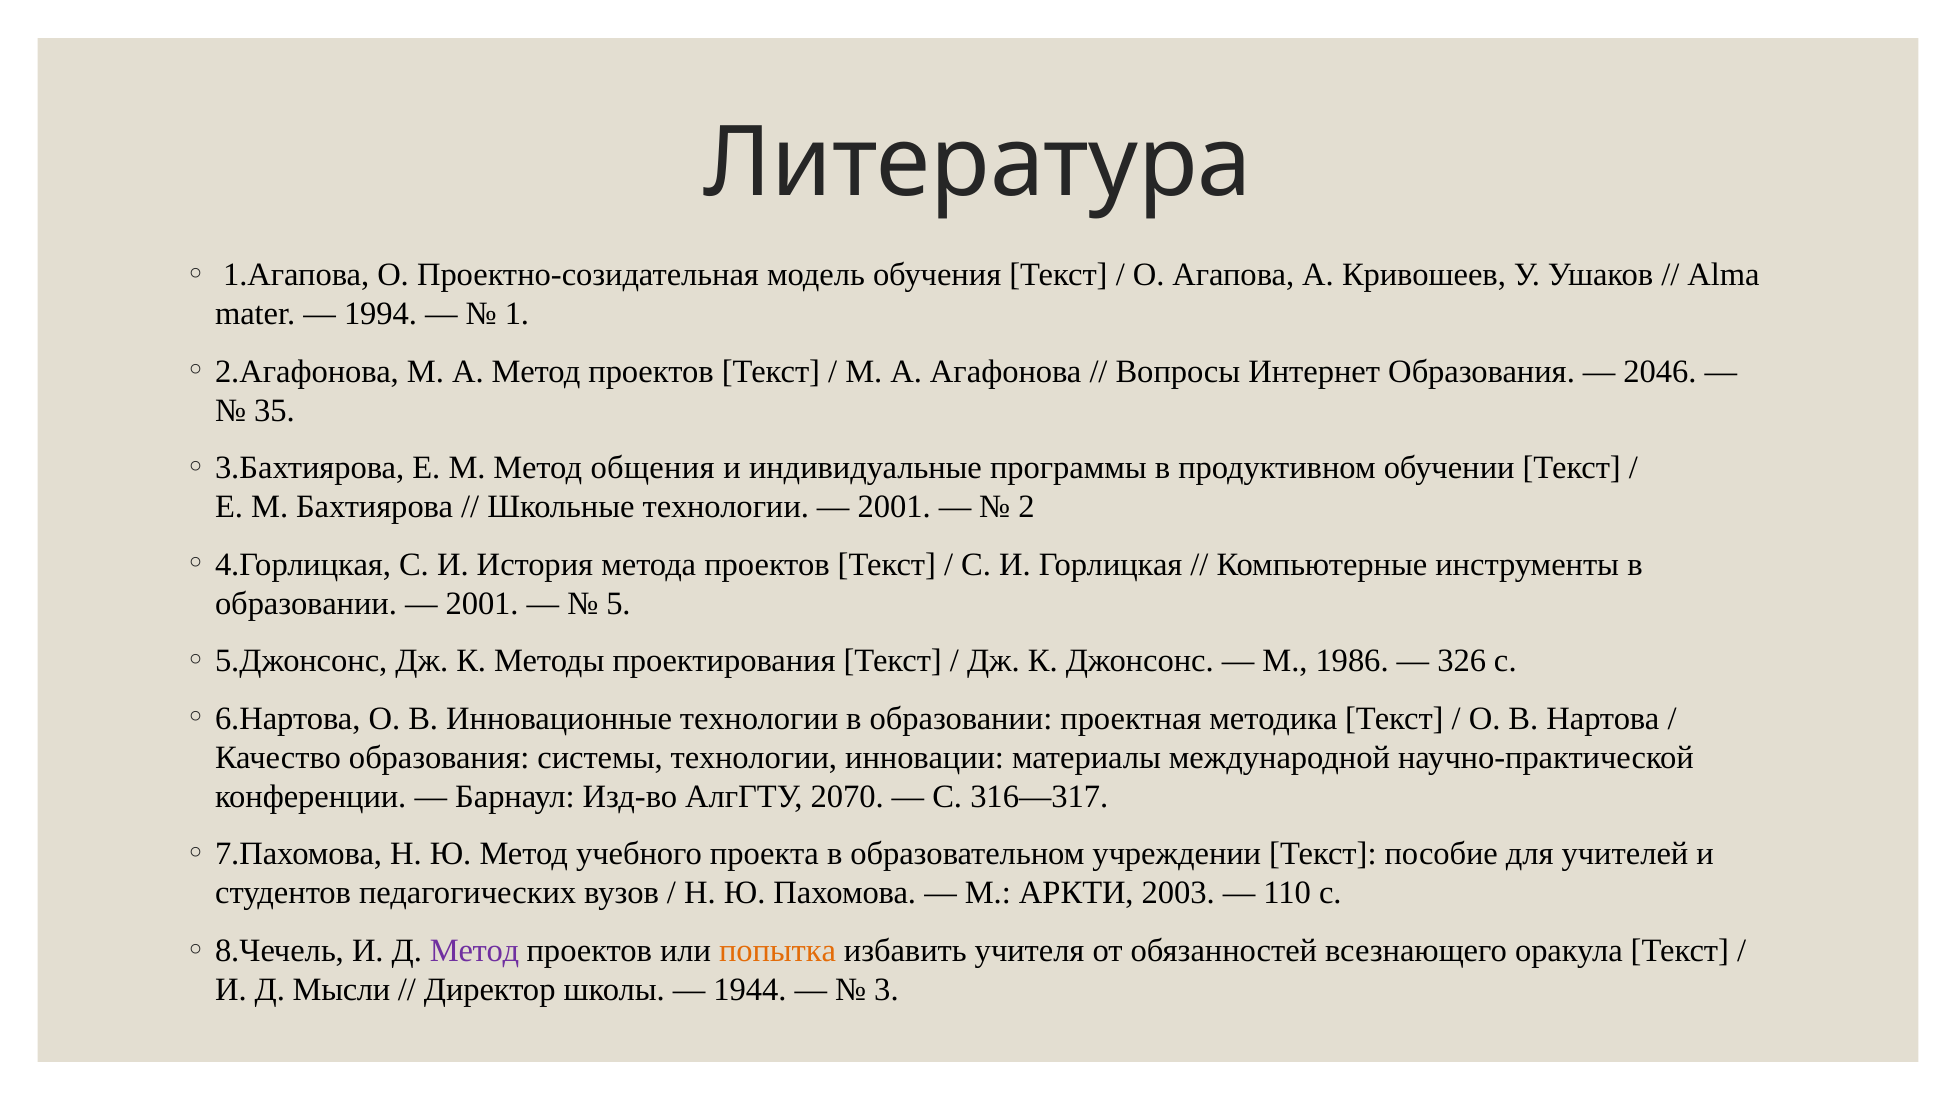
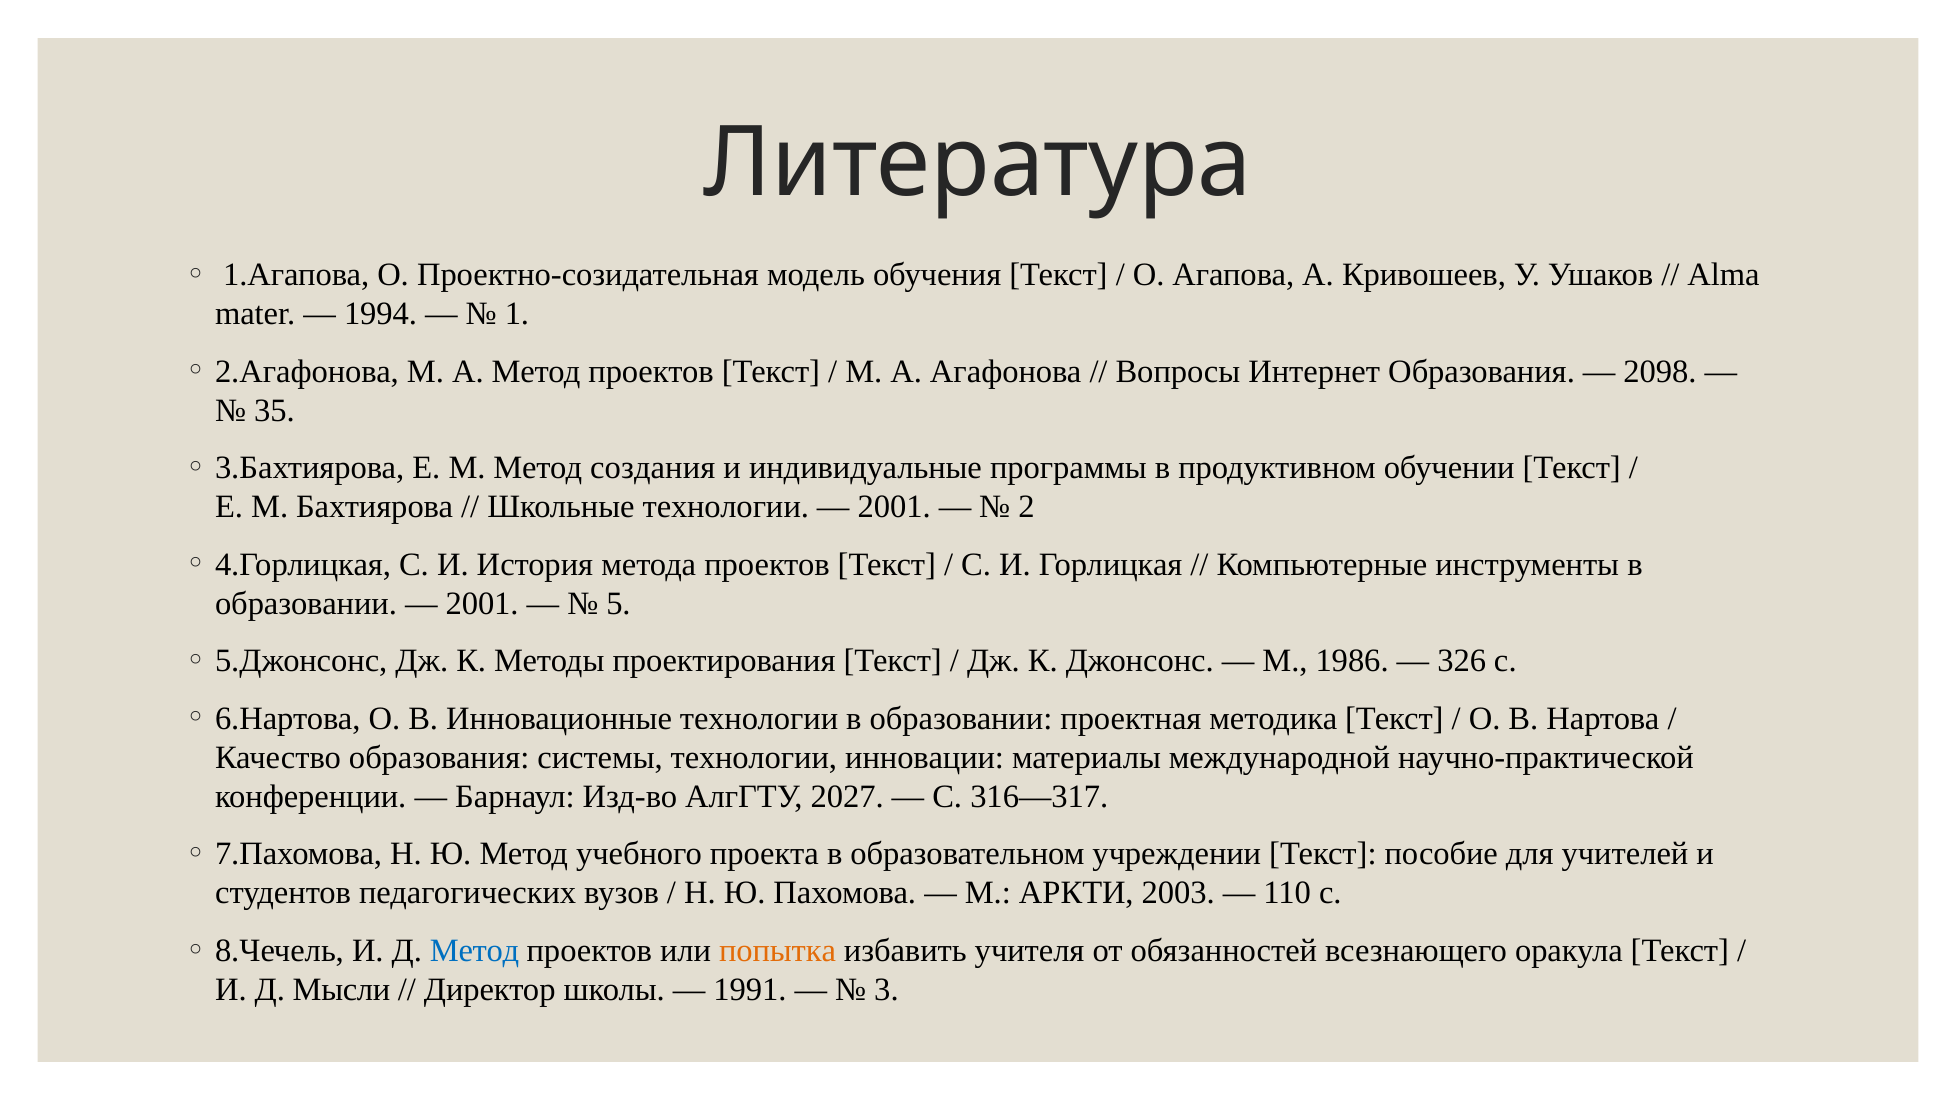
2046: 2046 -> 2098
общения: общения -> создания
2070: 2070 -> 2027
Метод at (475, 951) colour: purple -> blue
1944: 1944 -> 1991
